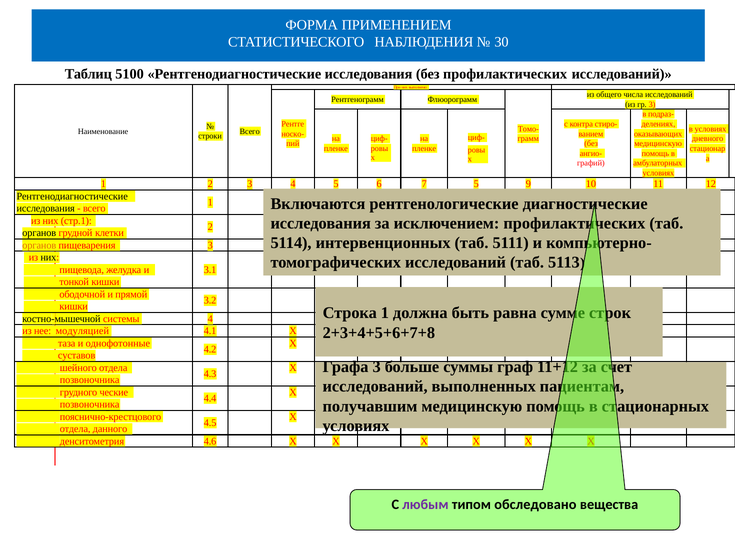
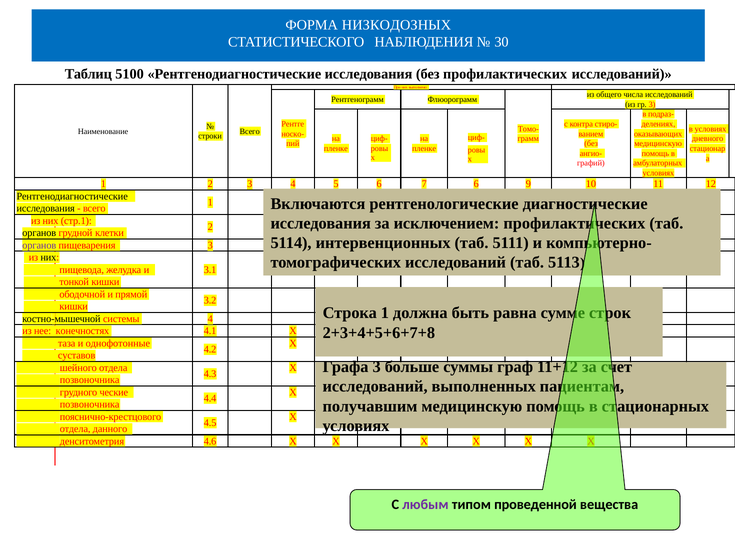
ПРИМЕНЕНИЕМ: ПРИМЕНЕНИЕМ -> НИЗКОДОЗНЫХ
7 5: 5 -> 6
органов at (39, 245) colour: orange -> purple
модуляцией: модуляцией -> конечностях
обследовано: обследовано -> проведенной
